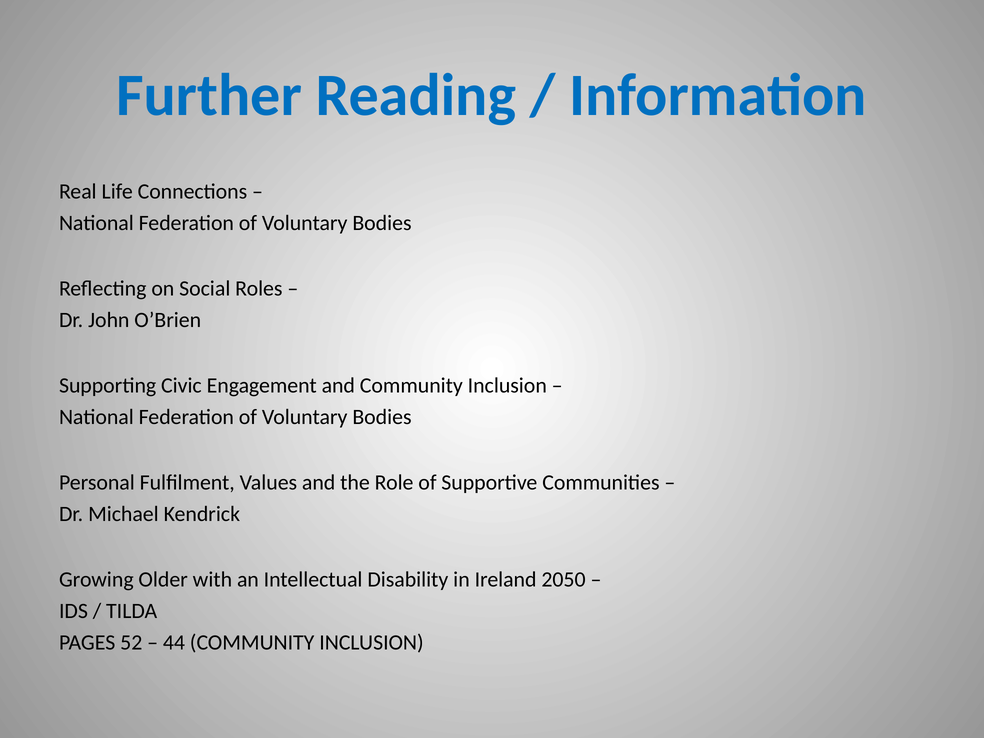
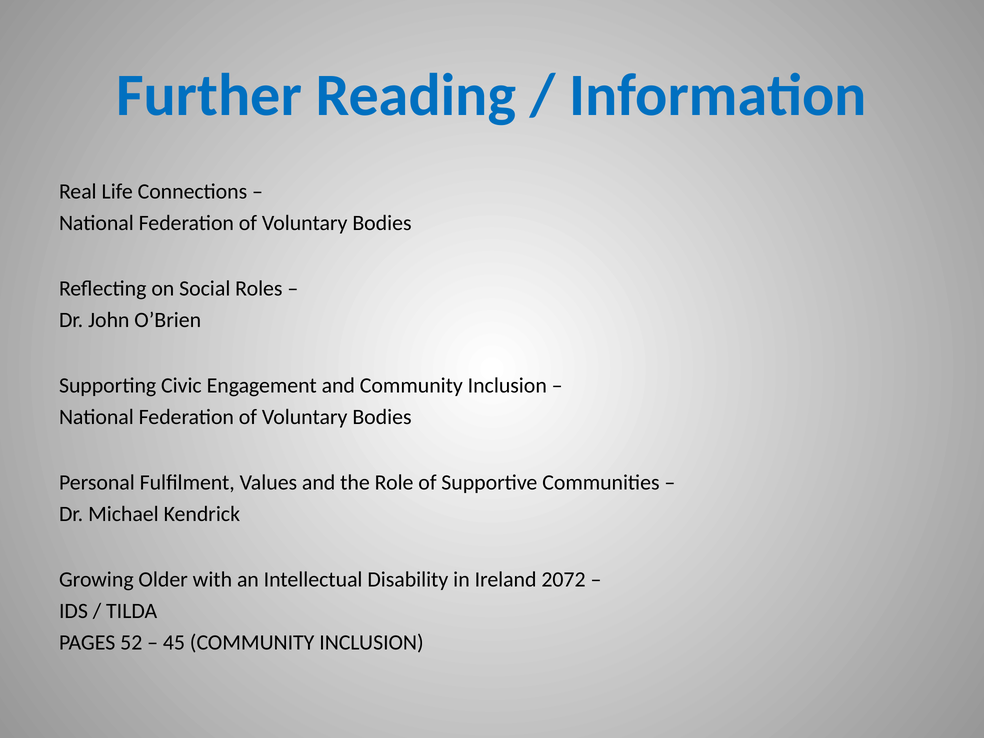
2050: 2050 -> 2072
44: 44 -> 45
